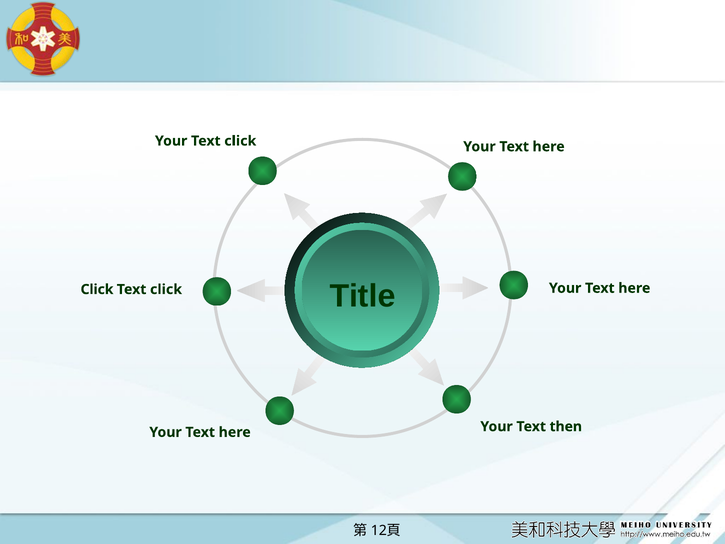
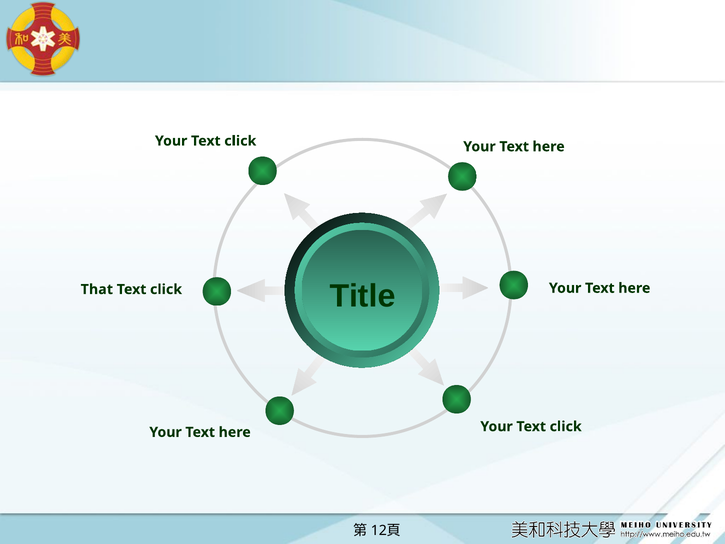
Click at (97, 289): Click -> That
then at (566, 426): then -> click
